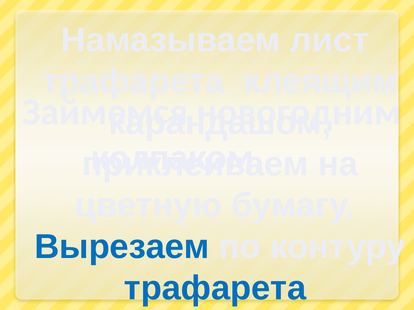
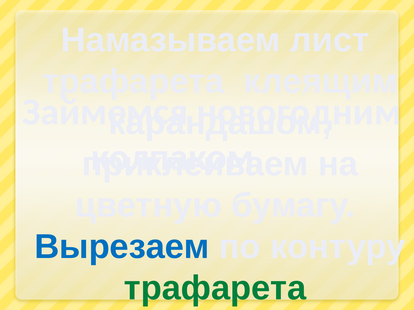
трафарета at (215, 289) colour: blue -> green
